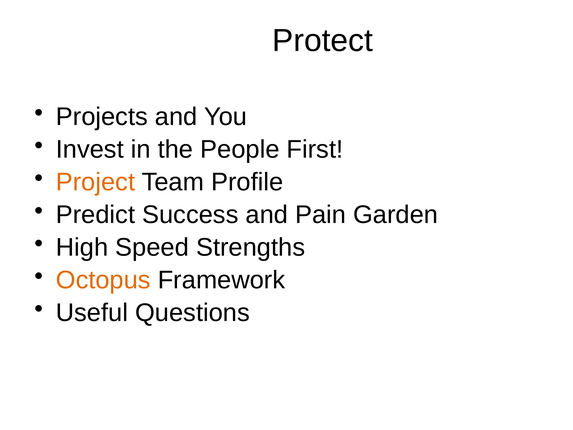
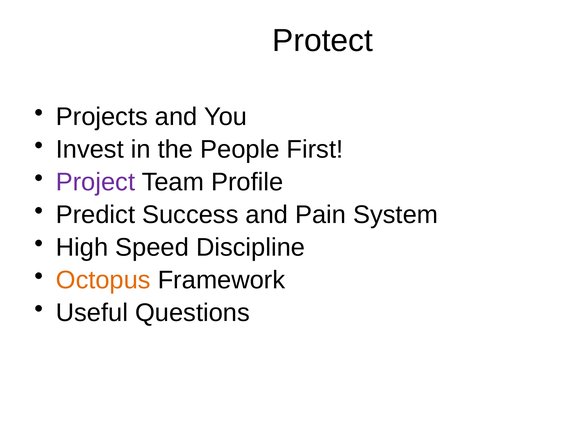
Project colour: orange -> purple
Garden: Garden -> System
Strengths: Strengths -> Discipline
